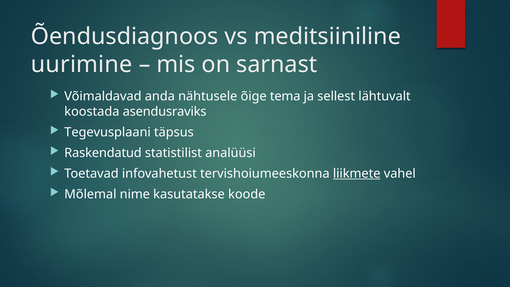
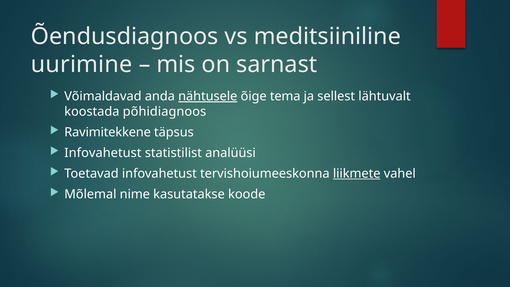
nähtusele underline: none -> present
asendusraviks: asendusraviks -> põhidiagnoos
Tegevusplaani: Tegevusplaani -> Ravimitekkene
Raskendatud at (103, 153): Raskendatud -> Infovahetust
